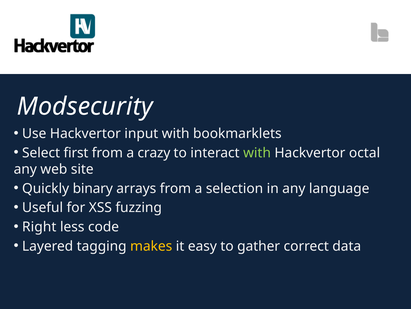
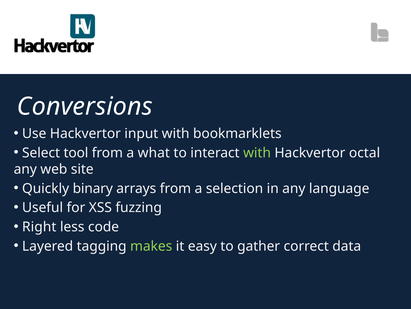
Modsecurity: Modsecurity -> Conversions
first: first -> tool
crazy: crazy -> what
makes colour: yellow -> light green
